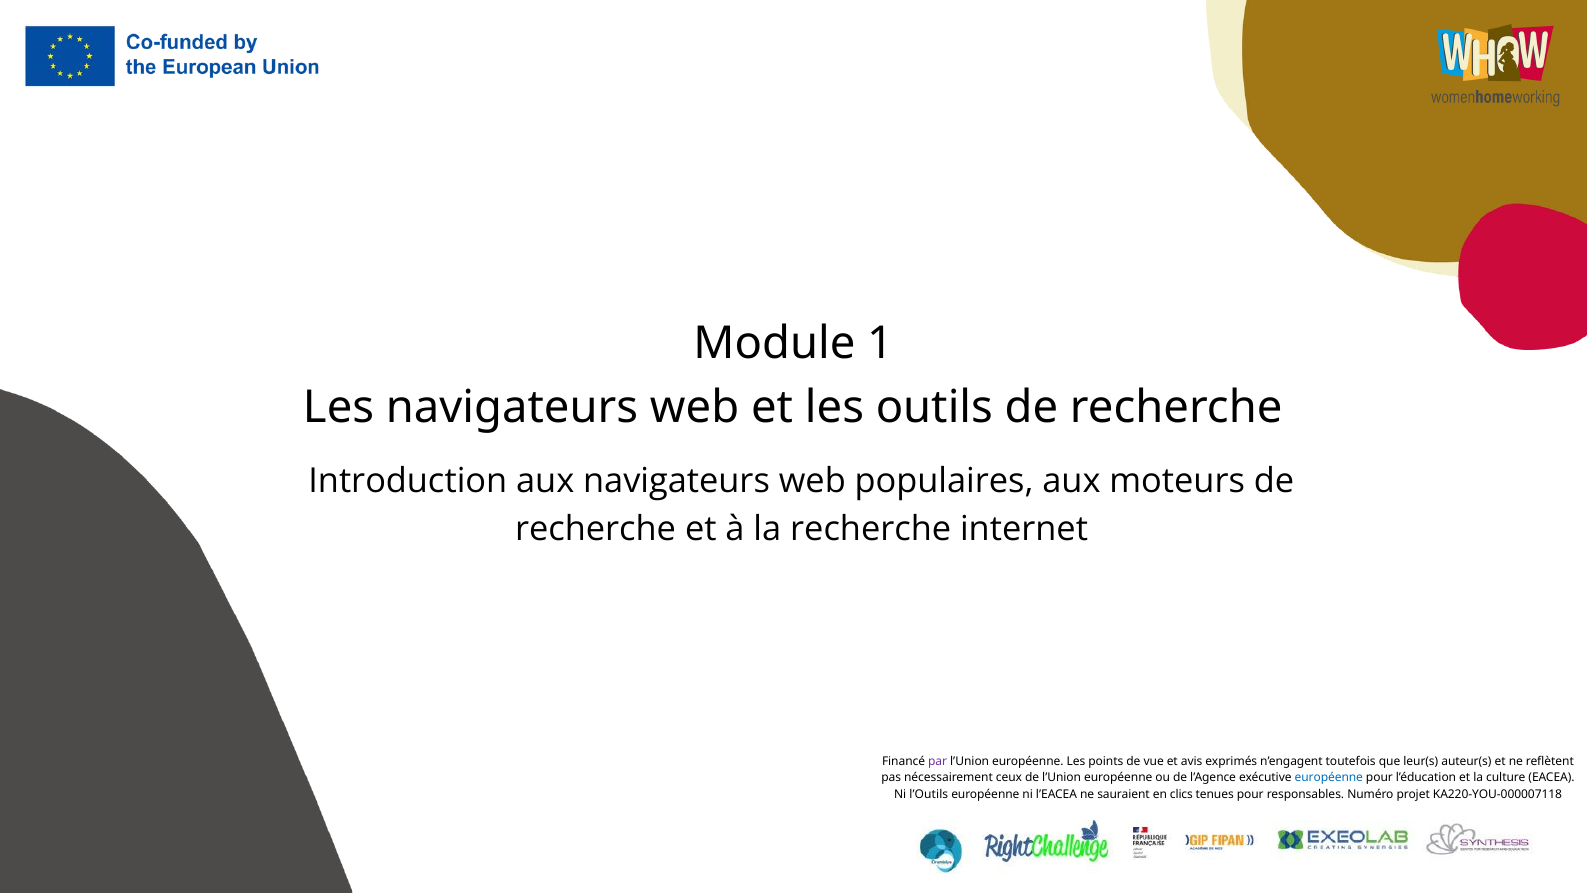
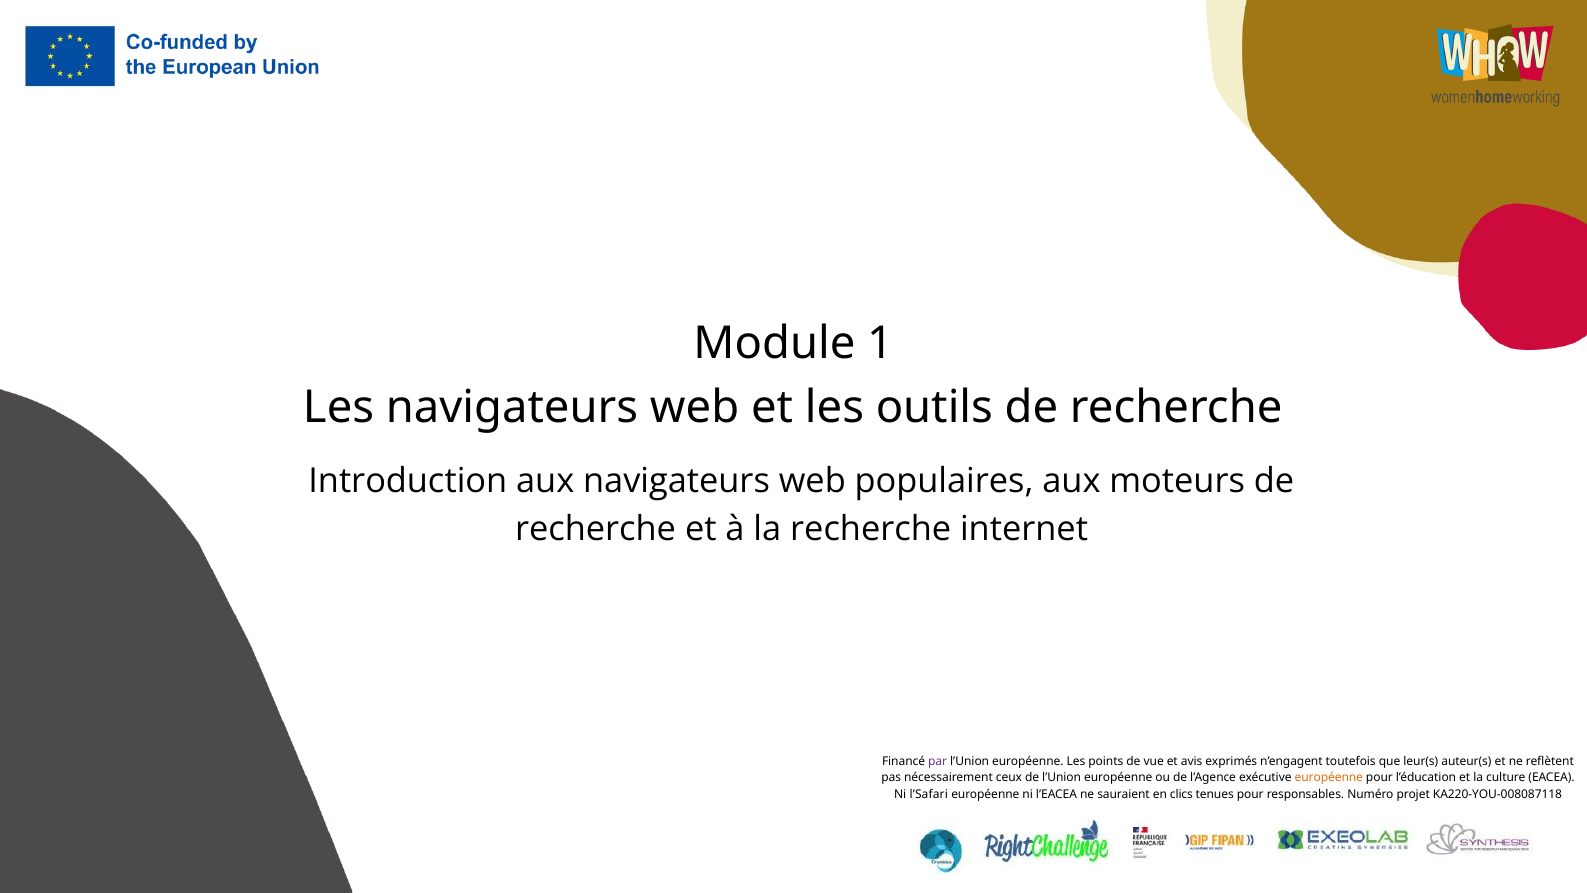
européenne at (1329, 778) colour: blue -> orange
l’Outils: l’Outils -> l’Safari
KA220-YOU-000007118: KA220-YOU-000007118 -> KA220-YOU-008087118
